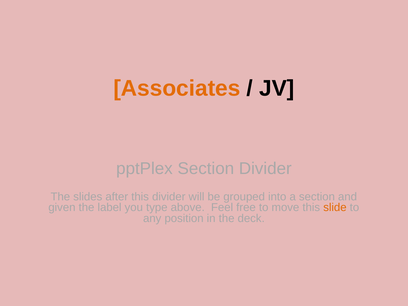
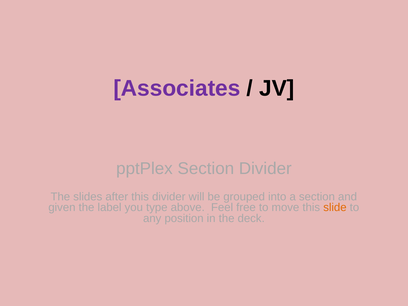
Associates colour: orange -> purple
